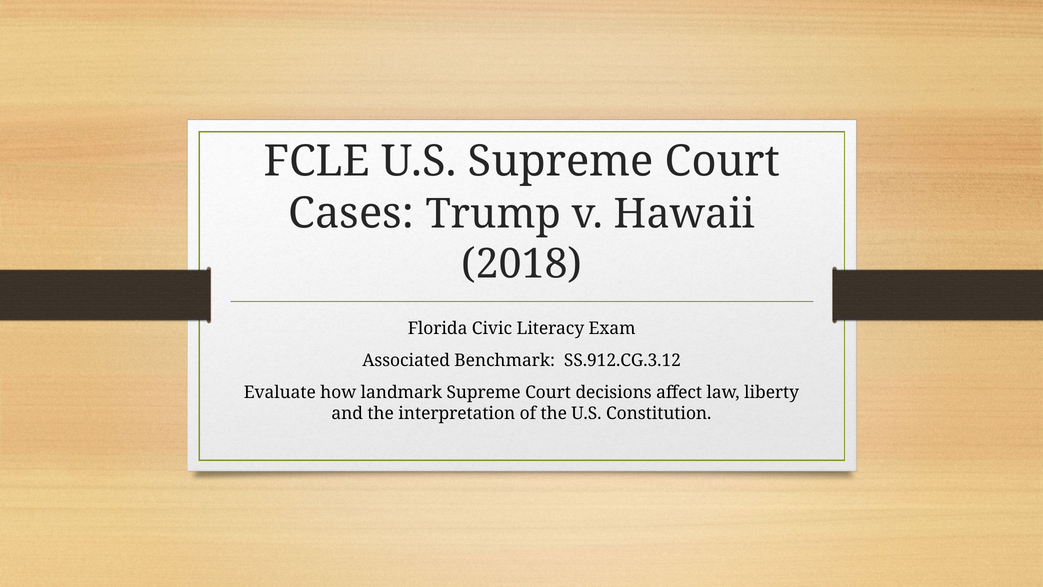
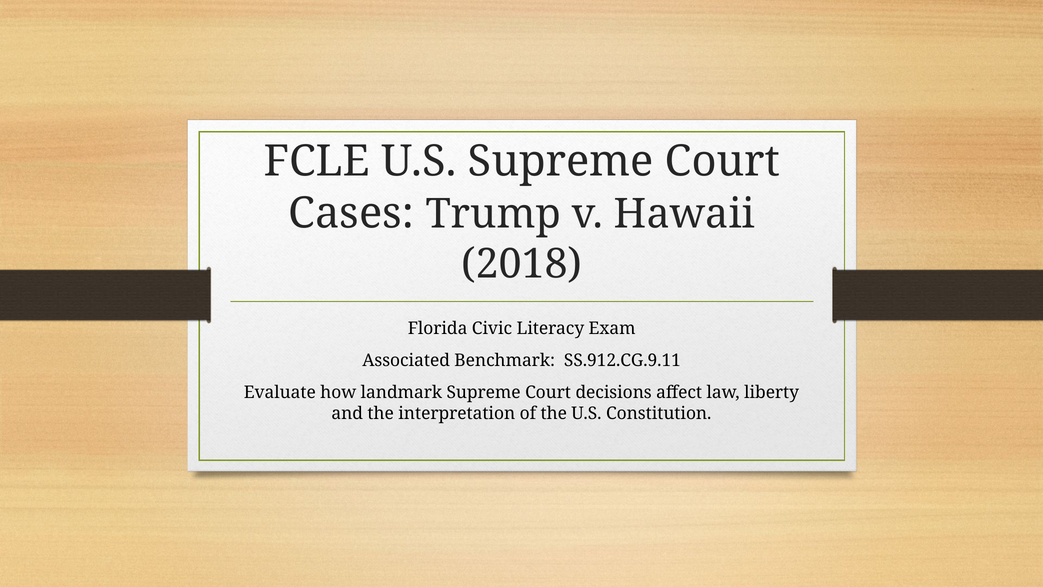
SS.912.CG.3.12: SS.912.CG.3.12 -> SS.912.CG.9.11
